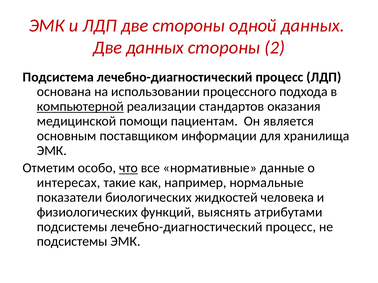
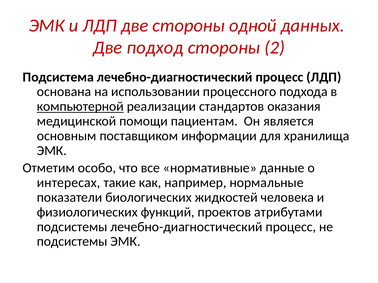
Две данных: данных -> подход
что underline: present -> none
выяснять: выяснять -> проектов
